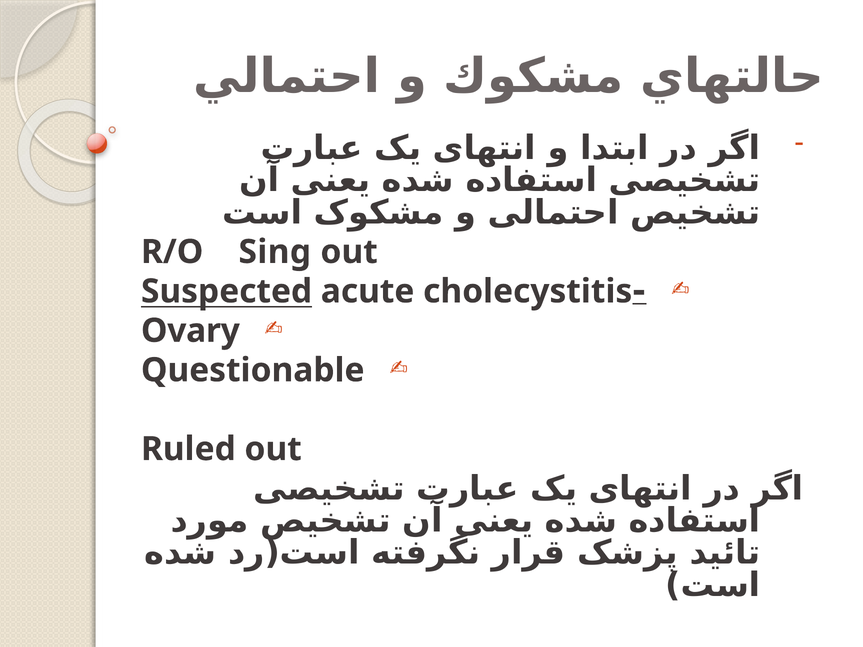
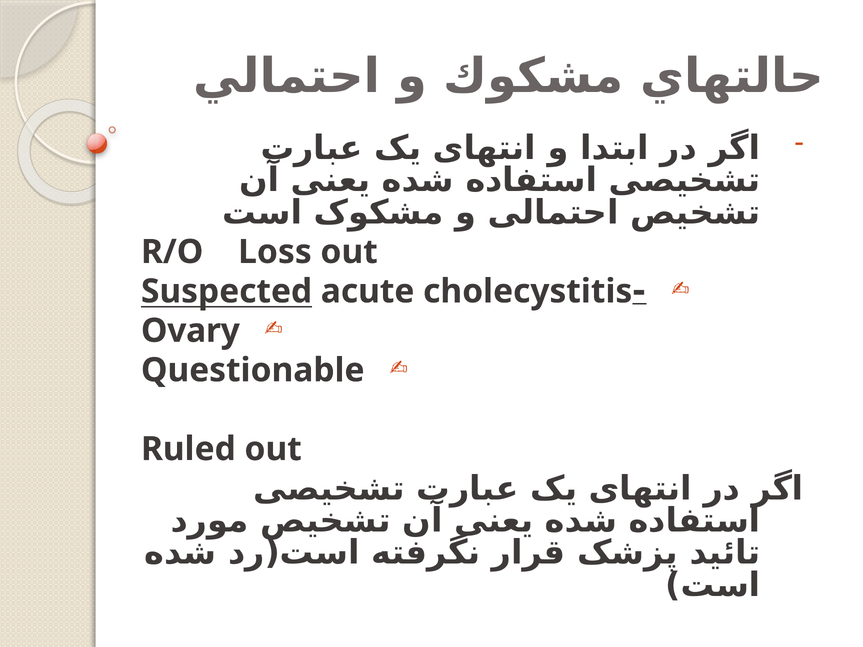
Sing: Sing -> Loss
